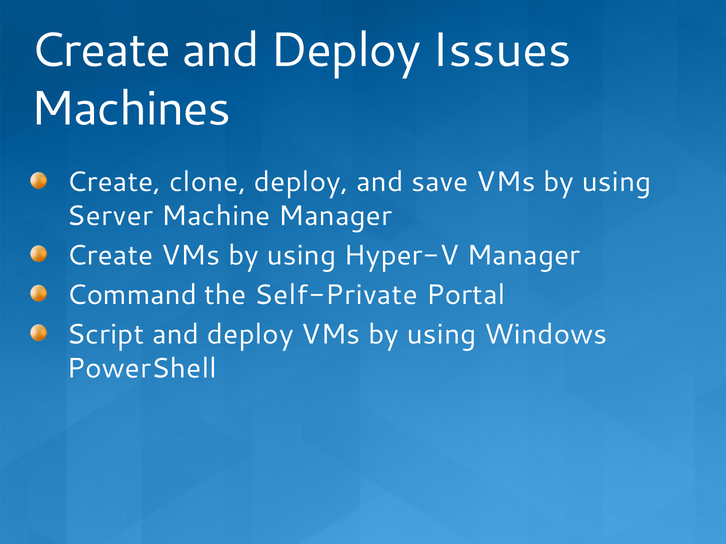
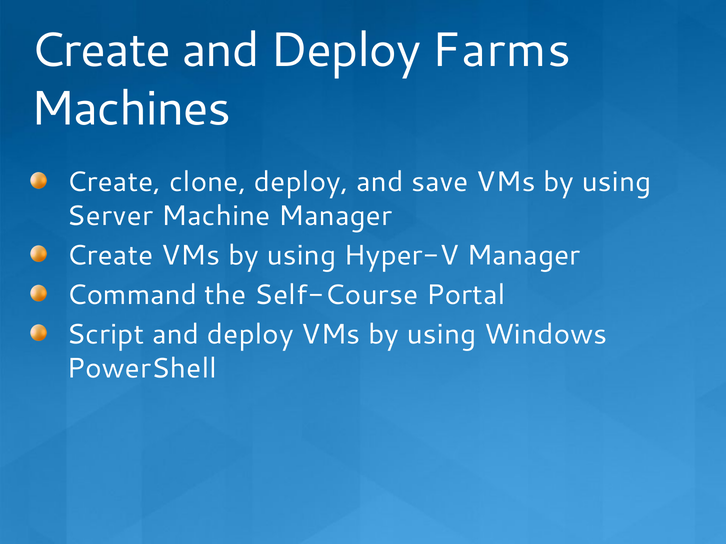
Issues: Issues -> Farms
Self-Private: Self-Private -> Self-Course
